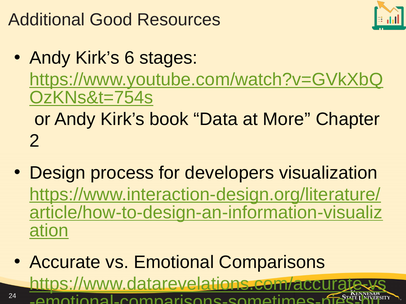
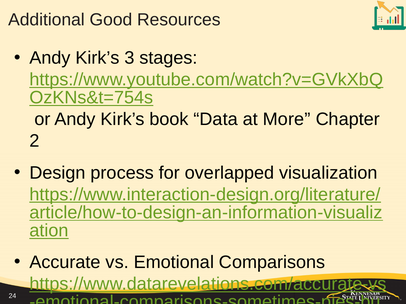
6: 6 -> 3
developers: developers -> overlapped
